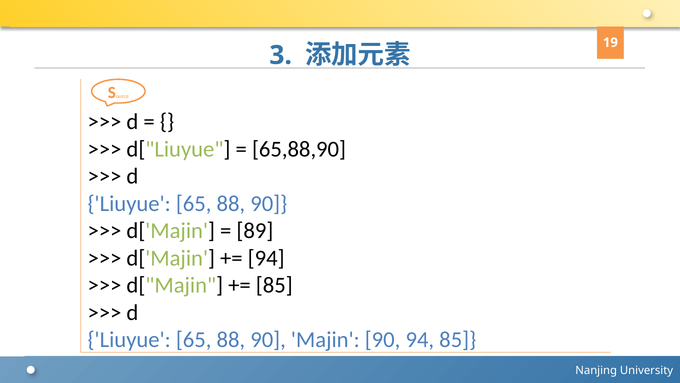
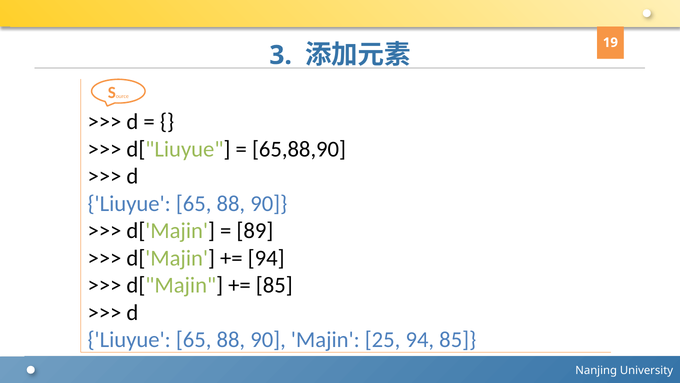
Majin 90: 90 -> 25
